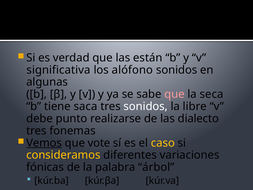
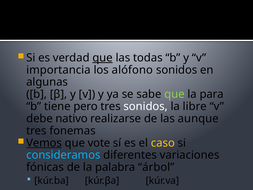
que at (103, 58) underline: none -> present
están: están -> todas
significativa: significativa -> importancia
que at (174, 94) colour: pink -> light green
seca: seca -> para
saca: saca -> pero
punto: punto -> nativo
dialecto: dialecto -> aunque
consideramos colour: yellow -> light blue
